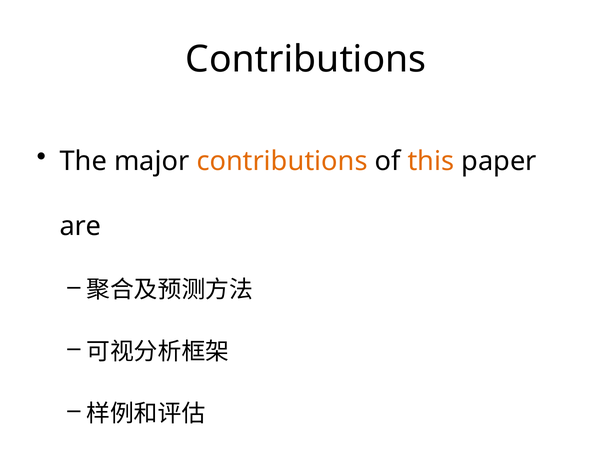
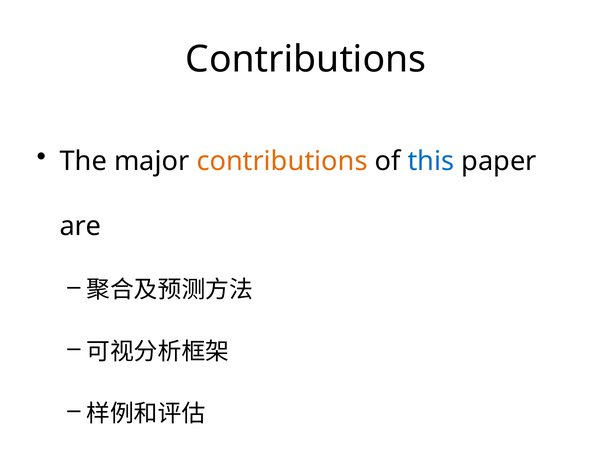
this colour: orange -> blue
